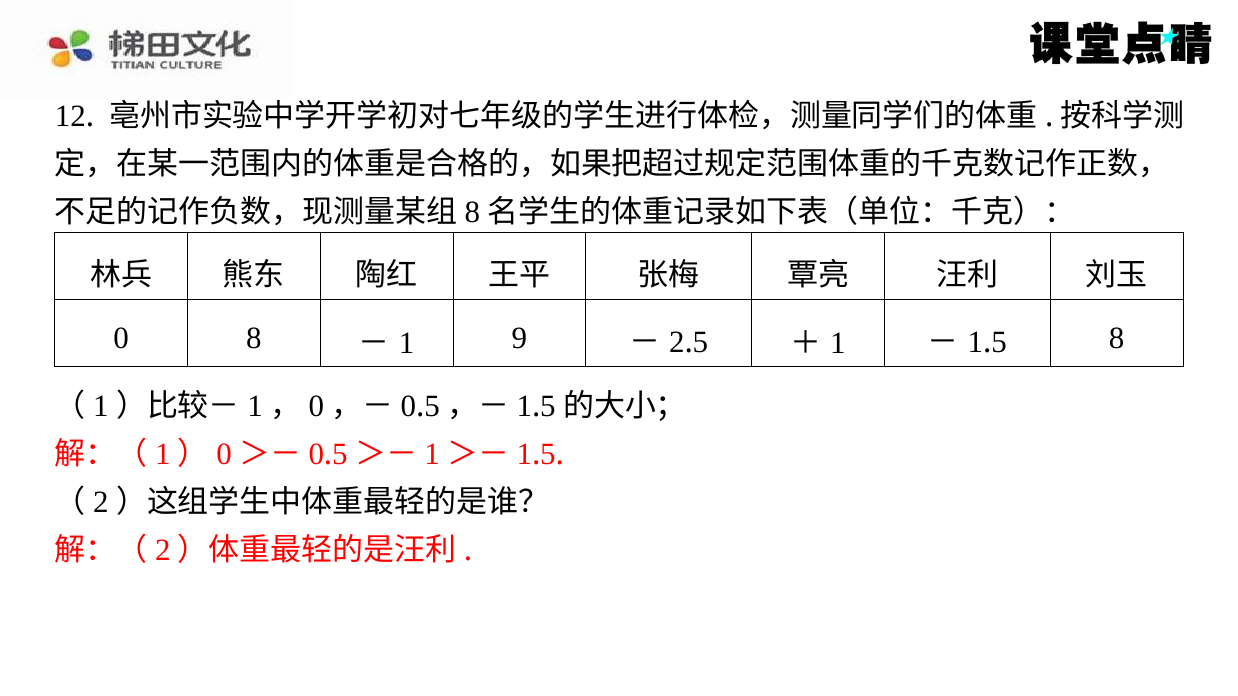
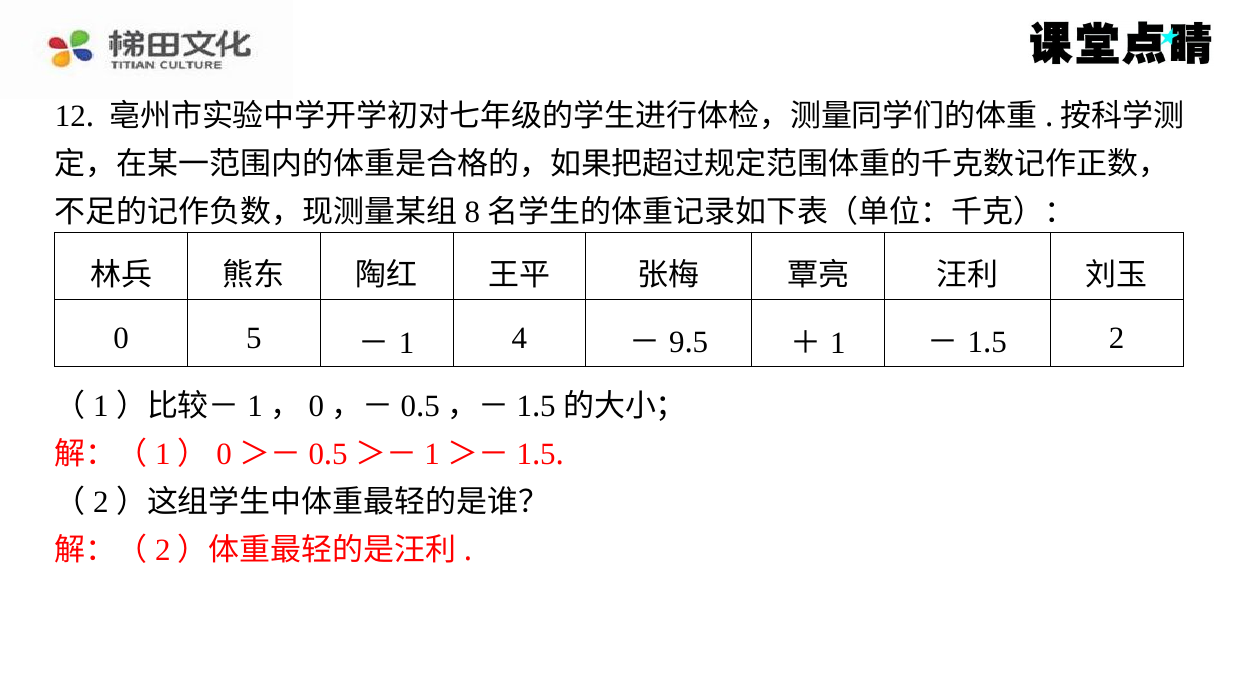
0 8: 8 -> 5
9: 9 -> 4
2: 2 -> 9
8 at (1117, 338): 8 -> 2
